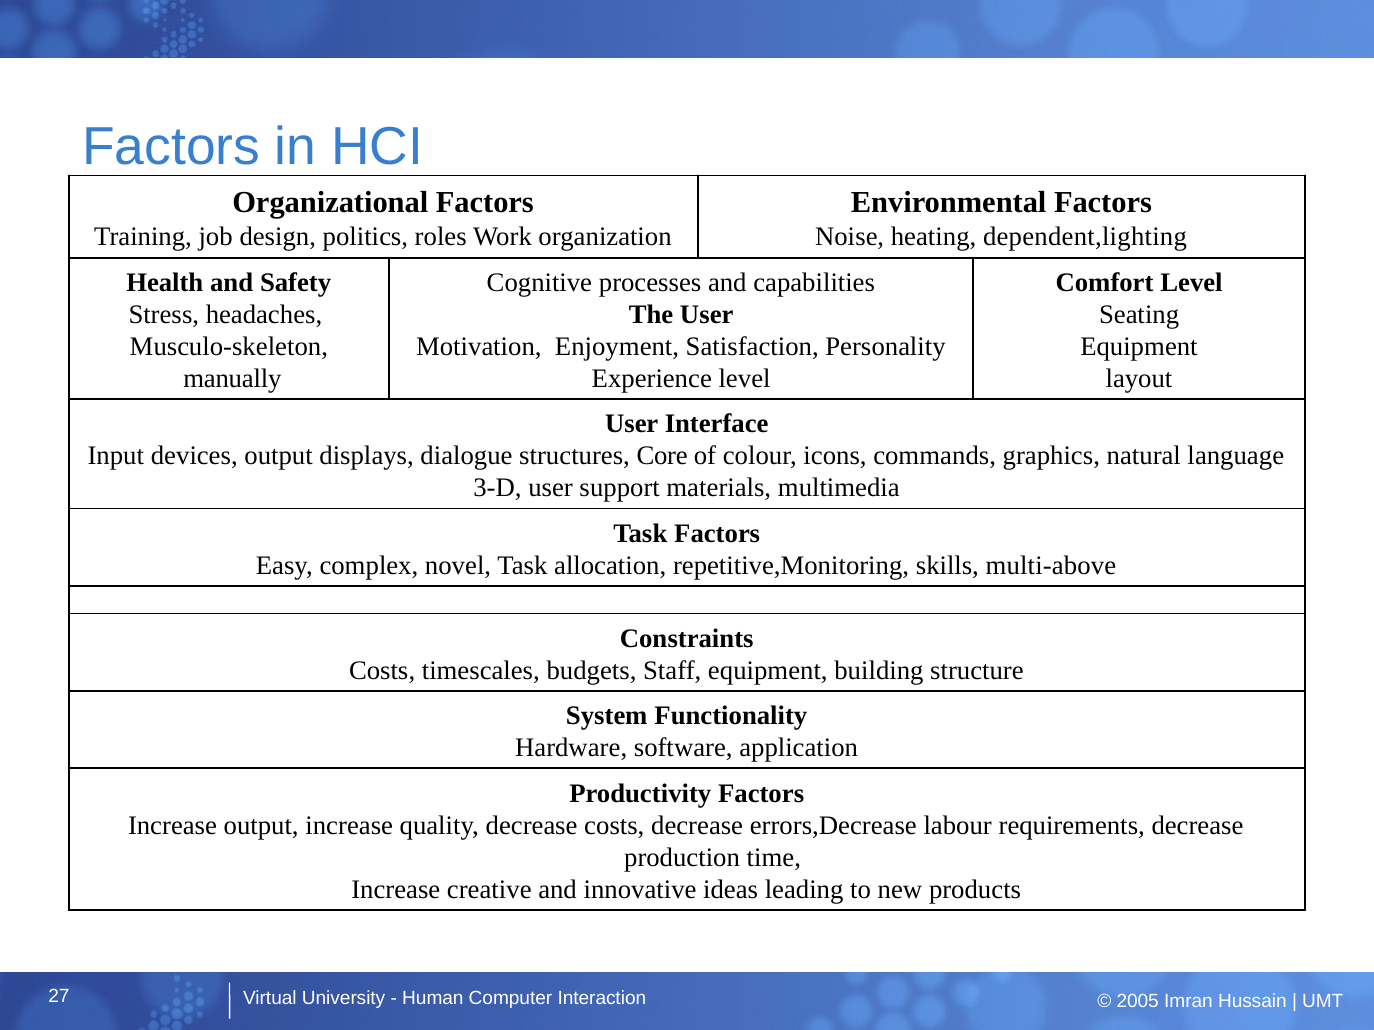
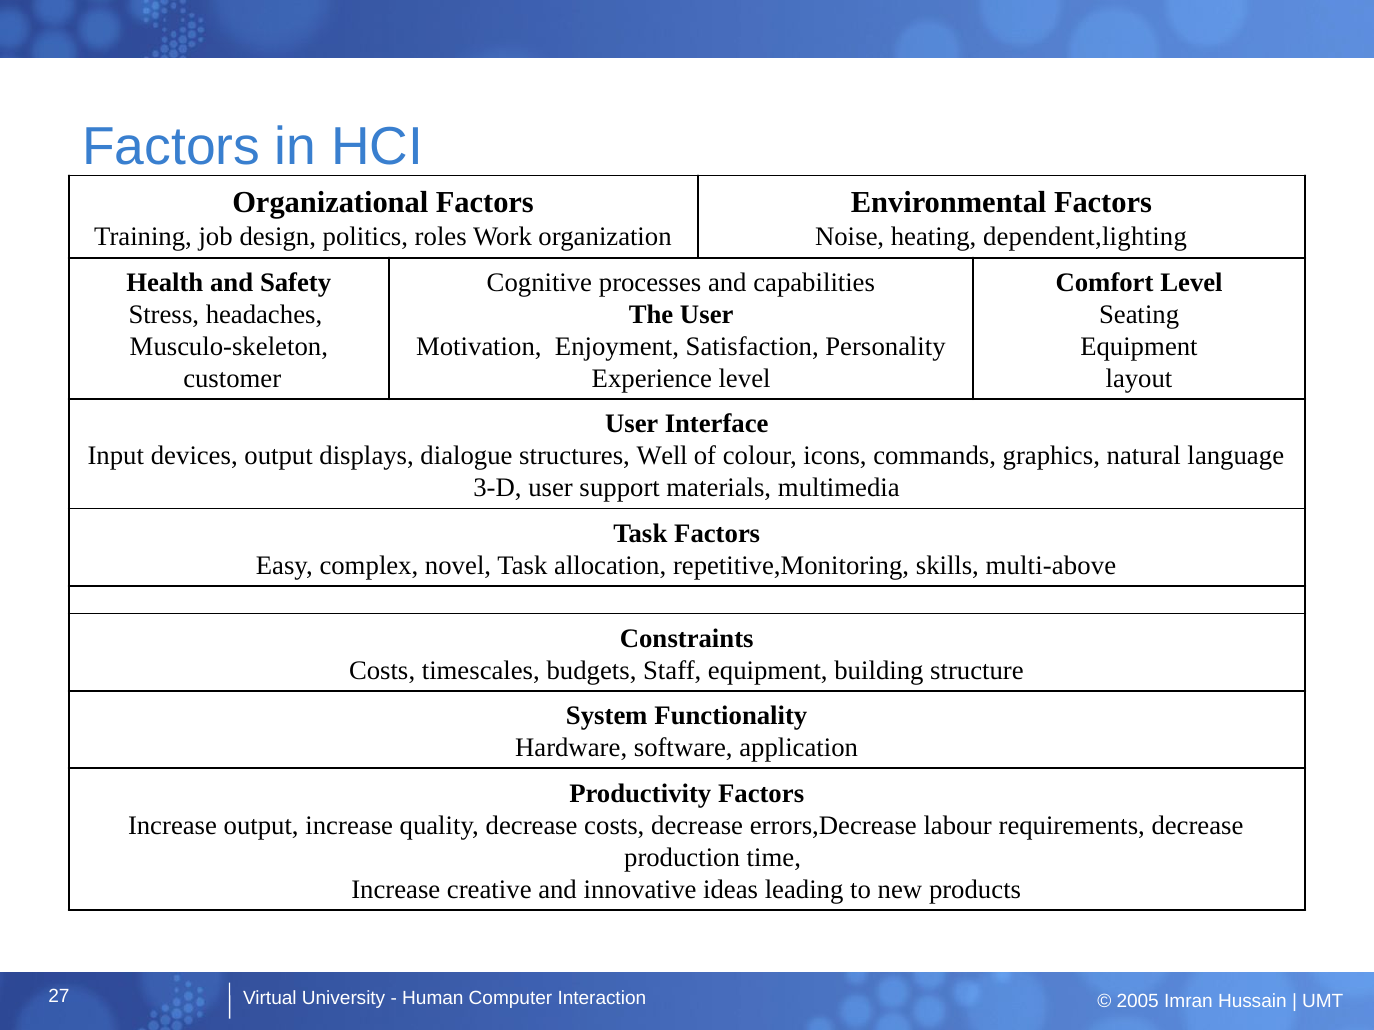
manually: manually -> customer
Core: Core -> Well
